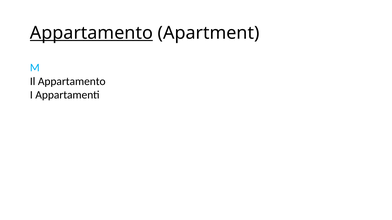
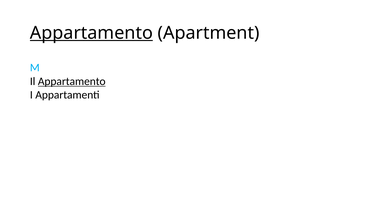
Appartamento at (72, 81) underline: none -> present
